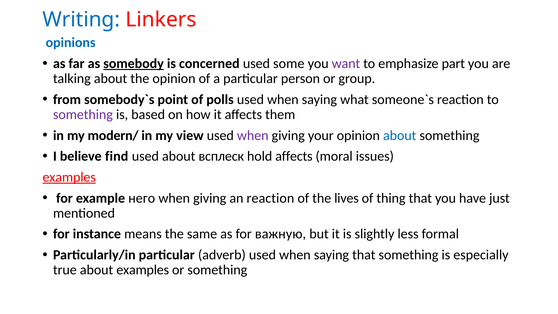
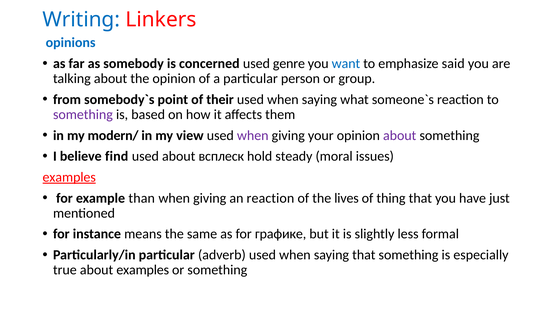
somebody underline: present -> none
some: some -> genre
want colour: purple -> blue
part: part -> said
polls: polls -> their
about at (400, 135) colour: blue -> purple
hold affects: affects -> steady
него: него -> than
важную: важную -> графике
